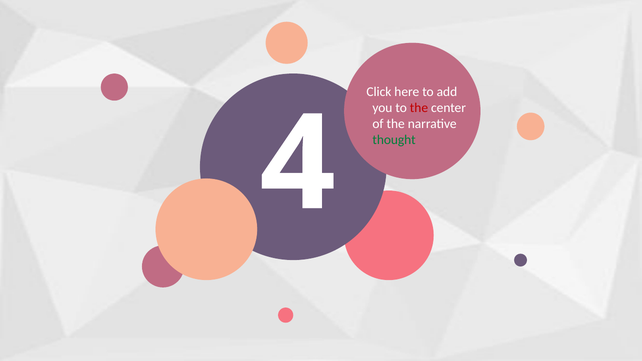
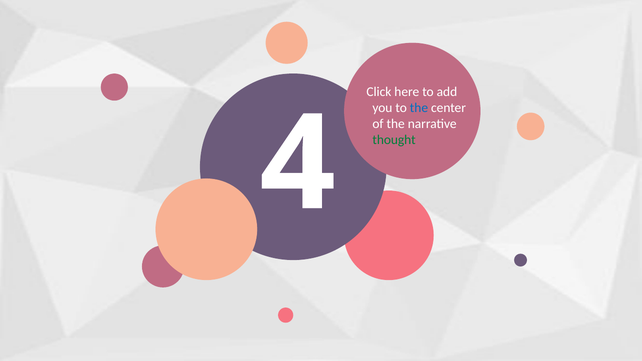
the at (419, 108) colour: red -> blue
